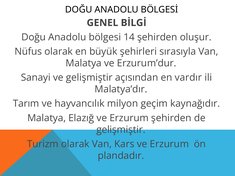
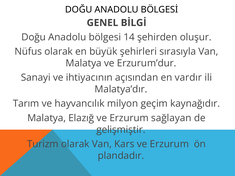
ve gelişmiştir: gelişmiştir -> ihtiyacının
Erzurum şehirden: şehirden -> sağlayan
